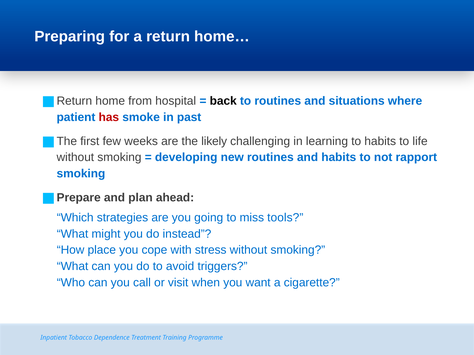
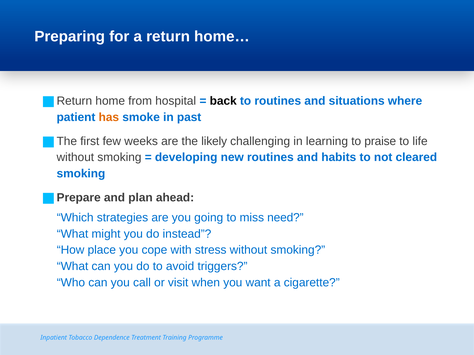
has colour: red -> orange
to habits: habits -> praise
rapport: rapport -> cleared
tools: tools -> need
